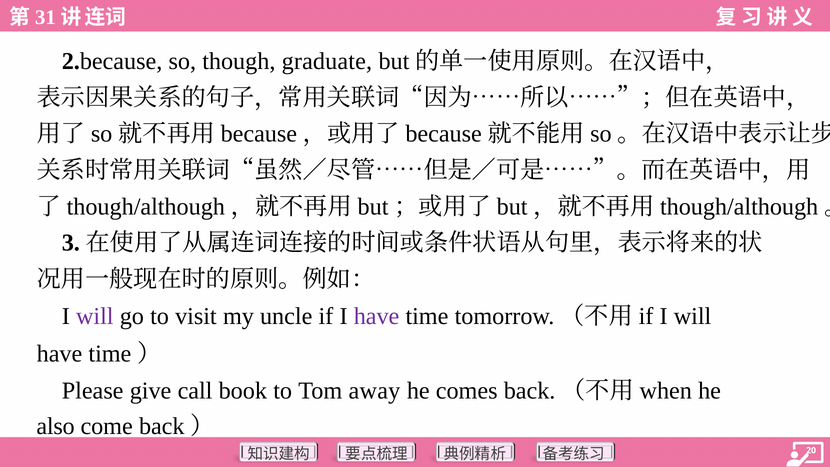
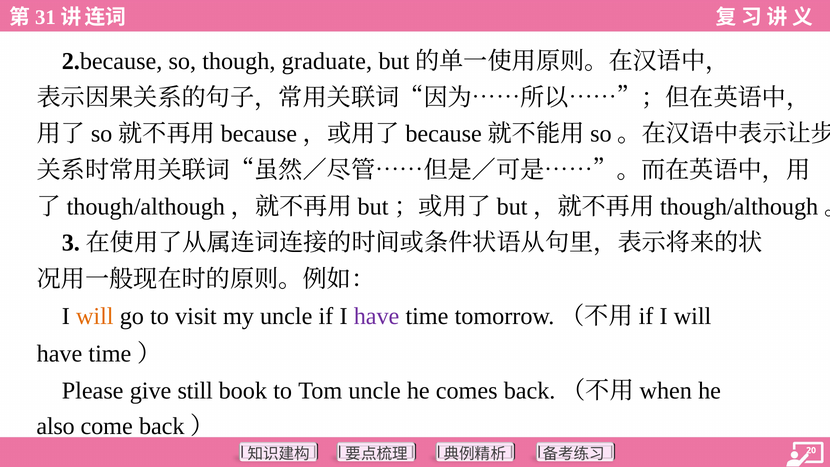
will at (95, 316) colour: purple -> orange
call: call -> still
Tom away: away -> uncle
